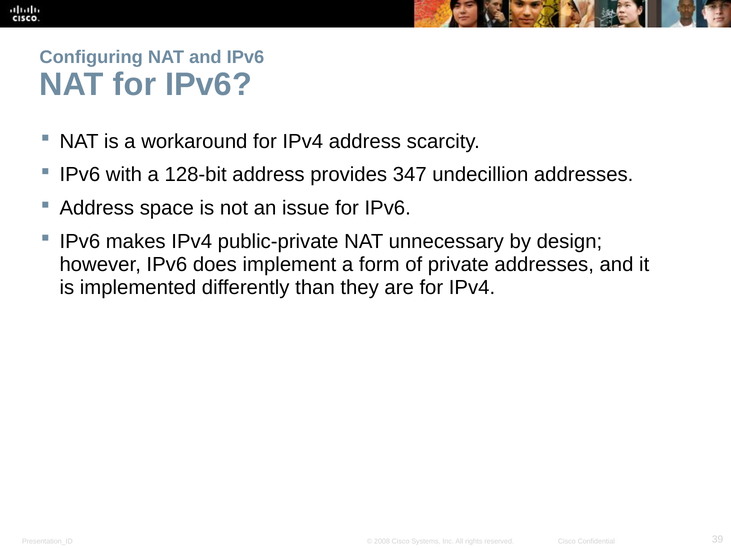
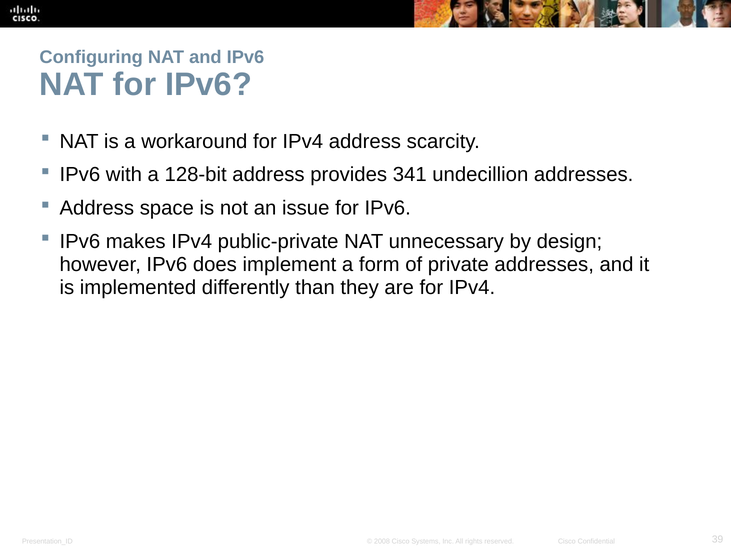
347: 347 -> 341
